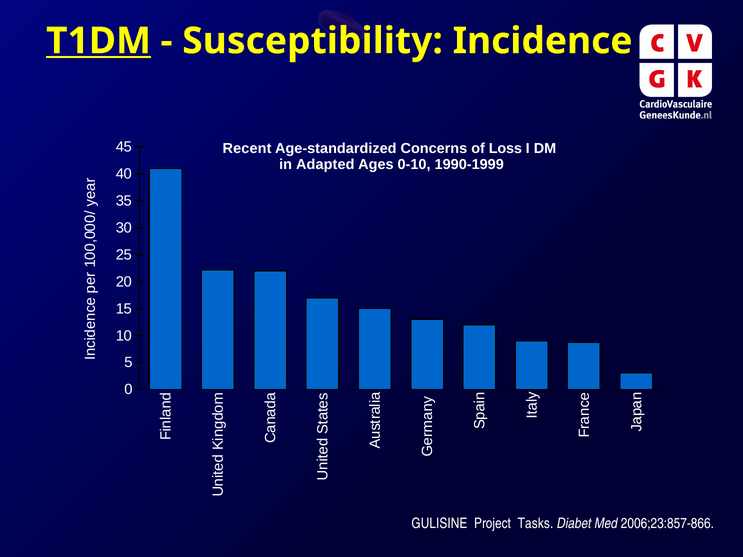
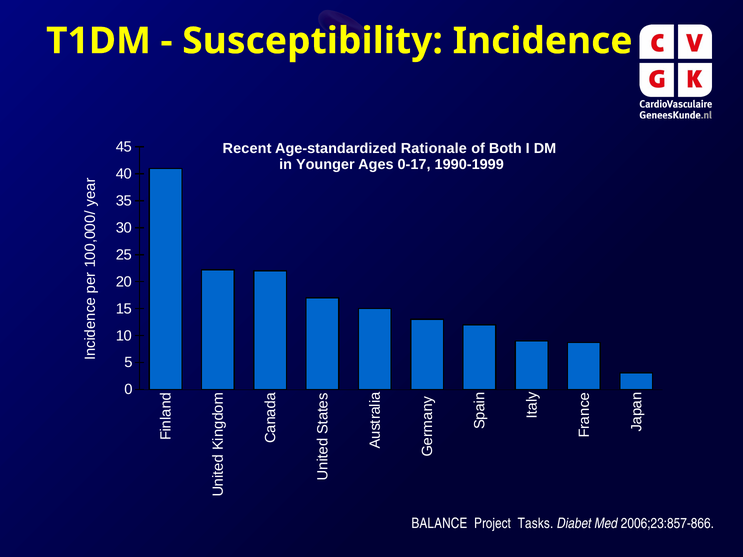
T1DM underline: present -> none
Concerns: Concerns -> Rationale
Loss: Loss -> Both
Adapted: Adapted -> Younger
0-10: 0-10 -> 0-17
GULISINE: GULISINE -> BALANCE
